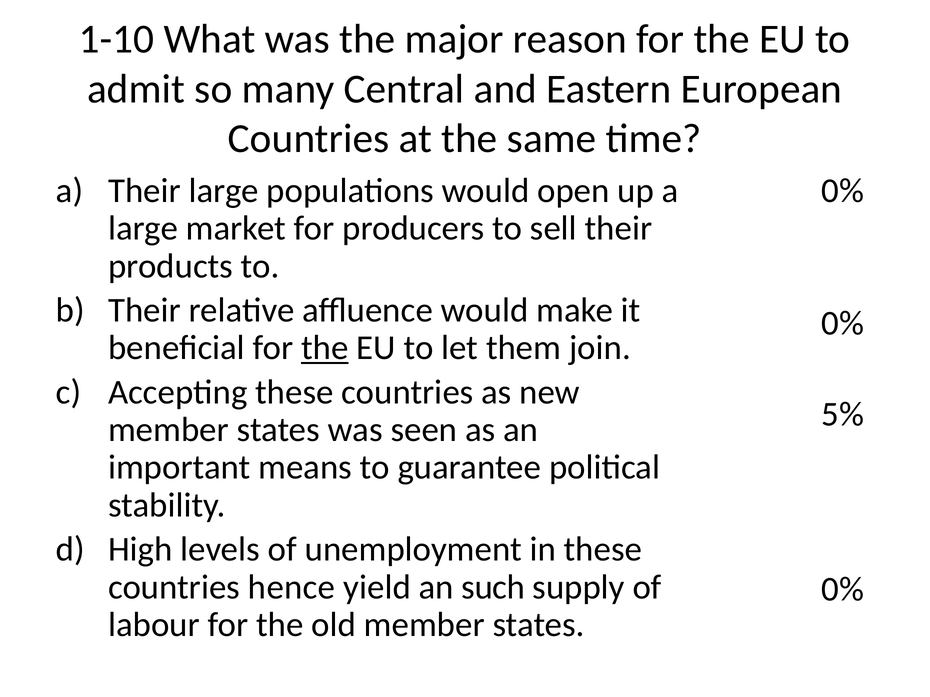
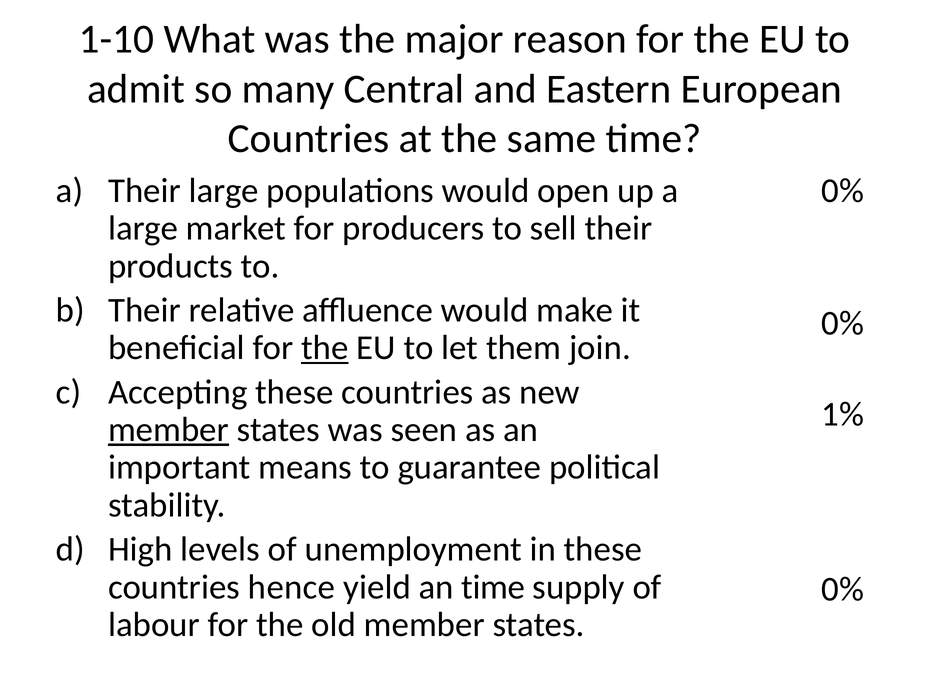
5%: 5% -> 1%
member at (169, 430) underline: none -> present
an such: such -> time
